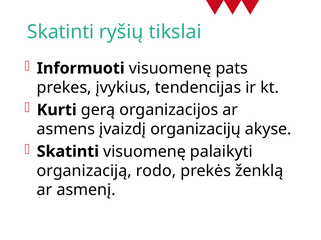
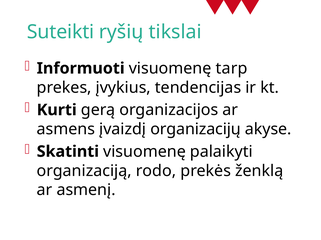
Skatinti at (61, 32): Skatinti -> Suteikti
pats: pats -> tarp
